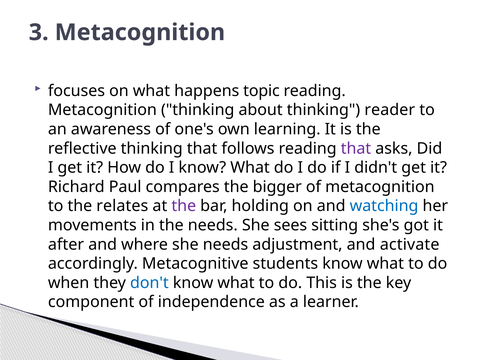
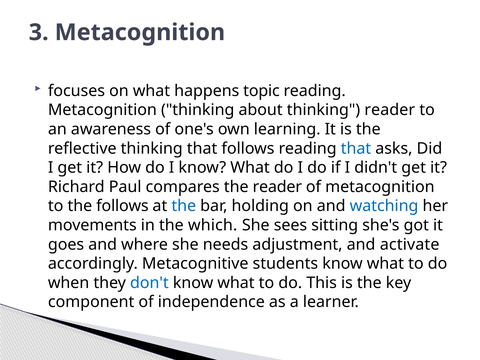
that at (356, 148) colour: purple -> blue
the bigger: bigger -> reader
the relates: relates -> follows
the at (184, 206) colour: purple -> blue
the needs: needs -> which
after: after -> goes
